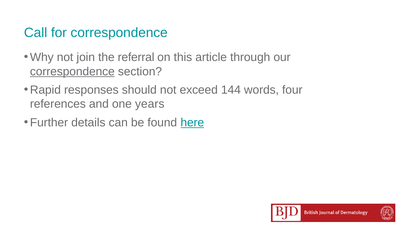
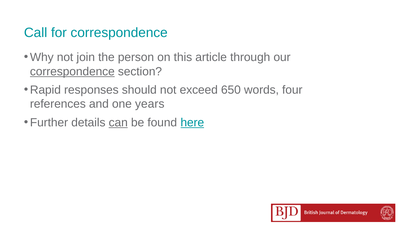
referral: referral -> person
144: 144 -> 650
can underline: none -> present
